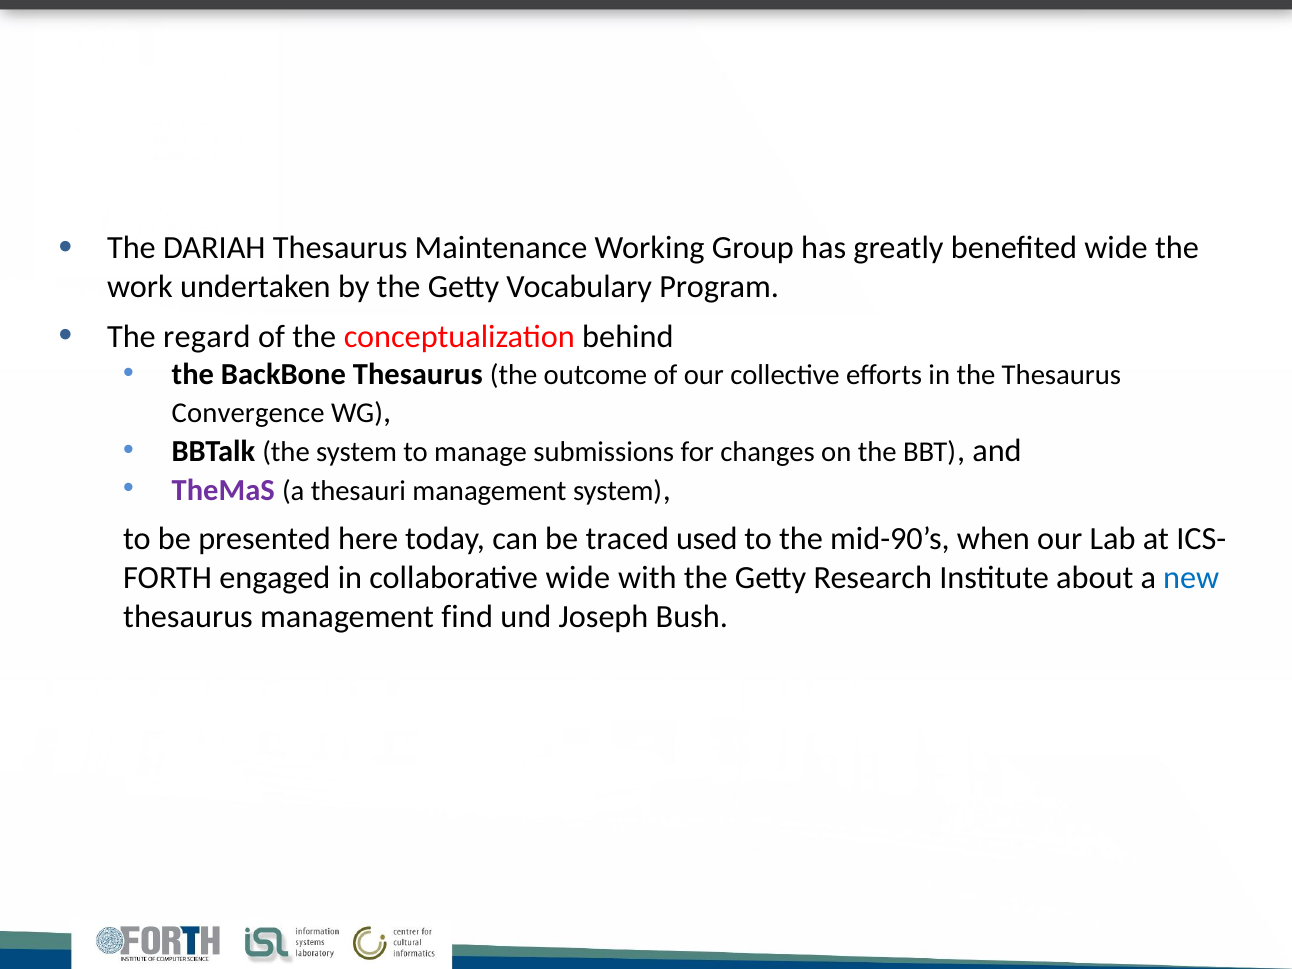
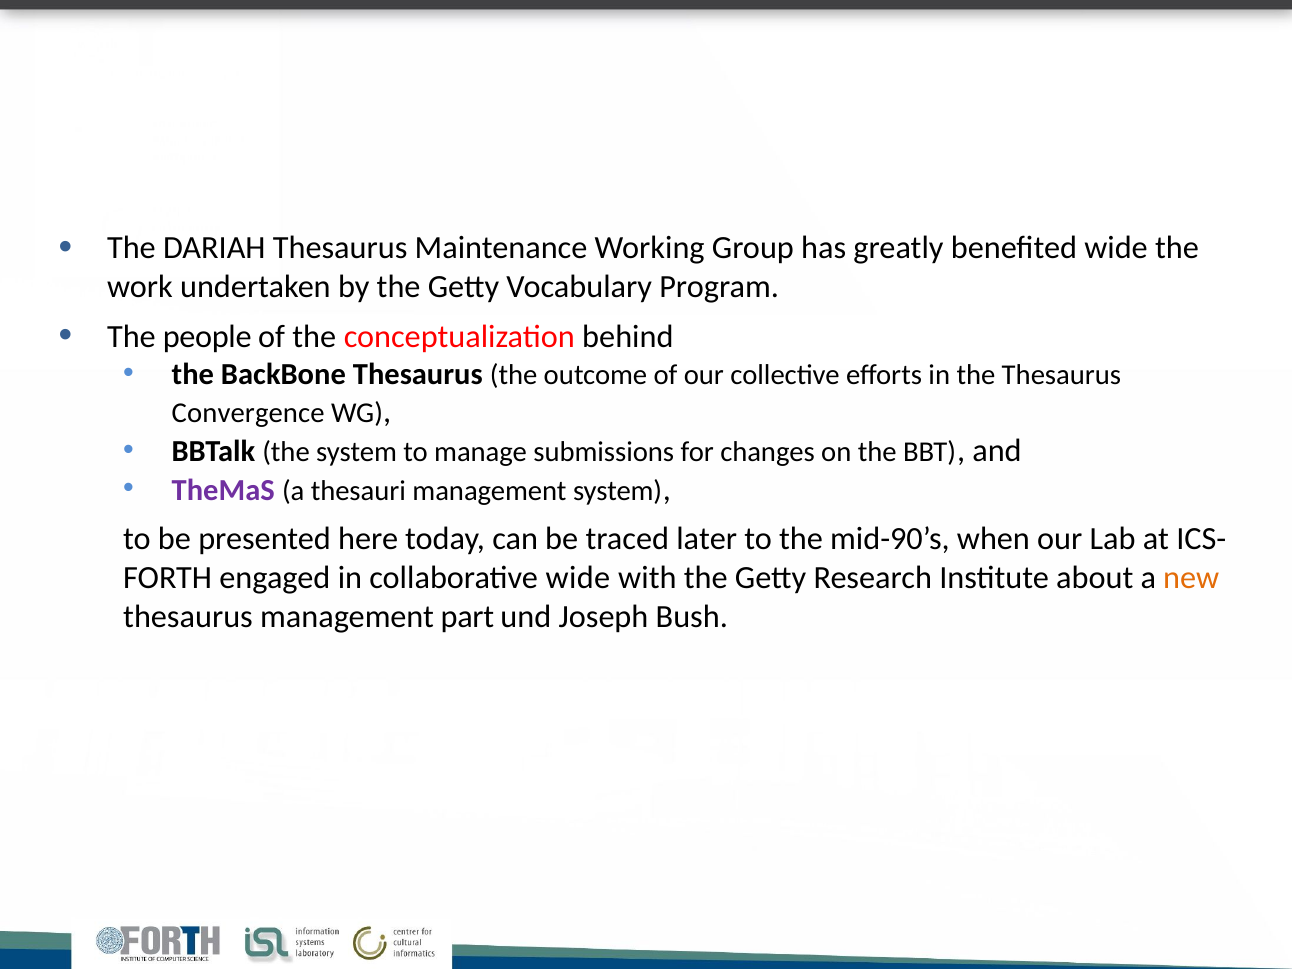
regard: regard -> people
used: used -> later
new colour: blue -> orange
find: find -> part
